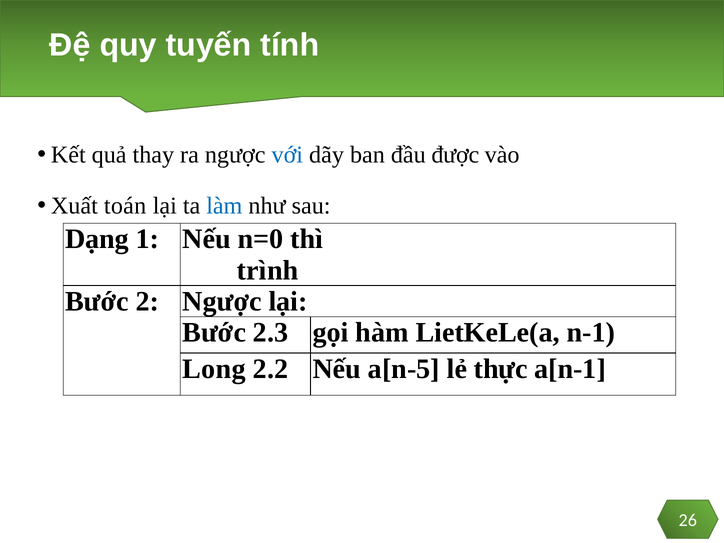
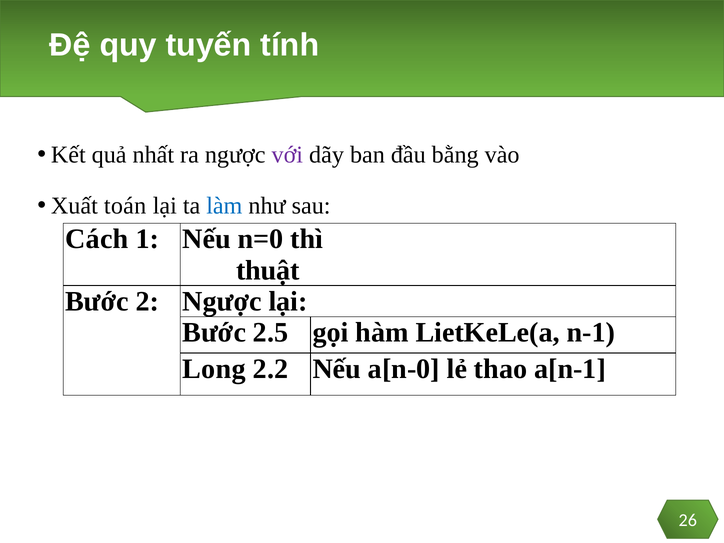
thay: thay -> nhất
với colour: blue -> purple
được: được -> bằng
Dạng: Dạng -> Cách
trình: trình -> thuật
2.3: 2.3 -> 2.5
a[n-5: a[n-5 -> a[n-0
thực: thực -> thao
